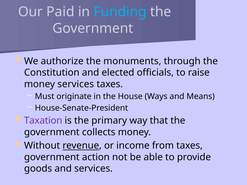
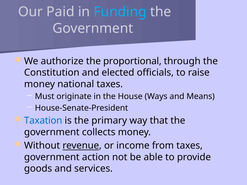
monuments: monuments -> proportional
money services: services -> national
Taxation colour: purple -> blue
